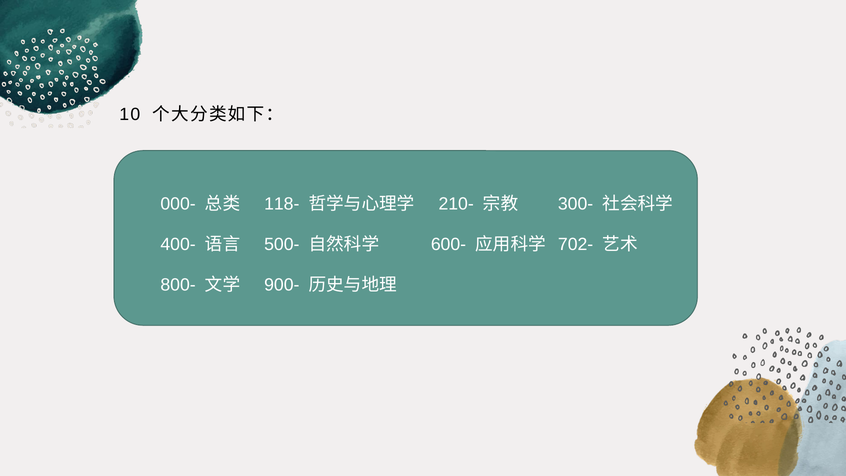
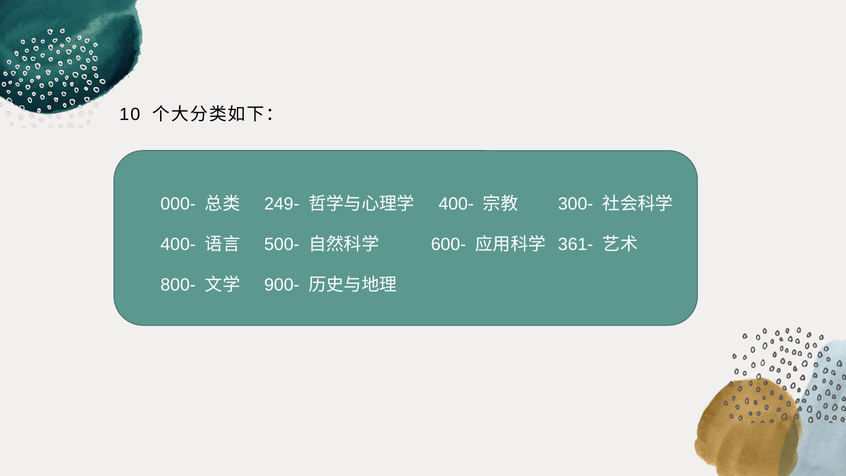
118-: 118- -> 249-
210- at (456, 204): 210- -> 400-
702-: 702- -> 361-
